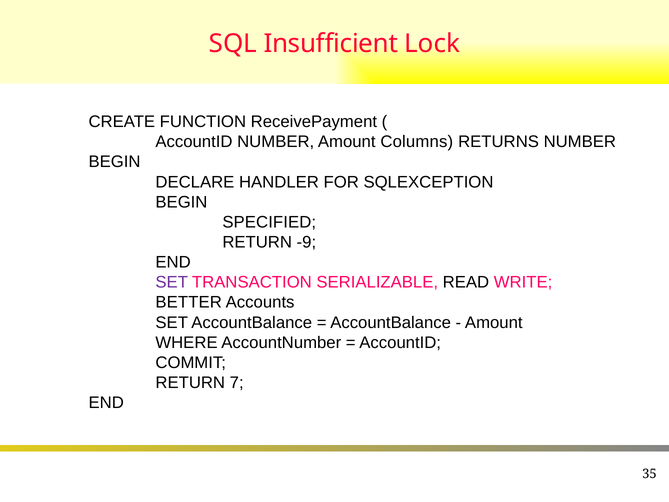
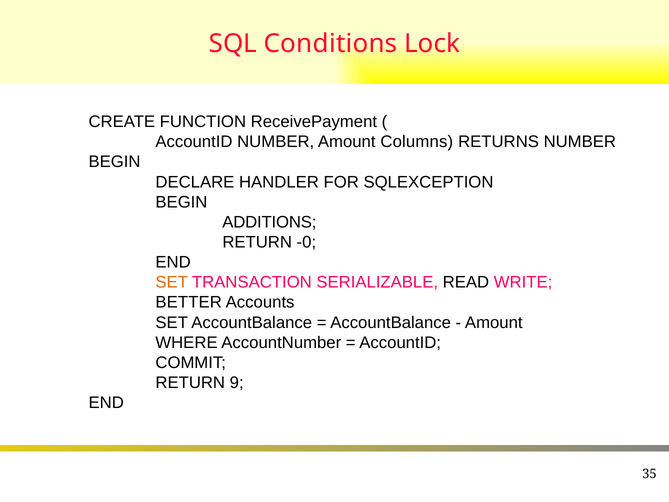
Insufficient: Insufficient -> Conditions
SPECIFIED: SPECIFIED -> ADDITIONS
-9: -9 -> -0
SET at (172, 282) colour: purple -> orange
7: 7 -> 9
